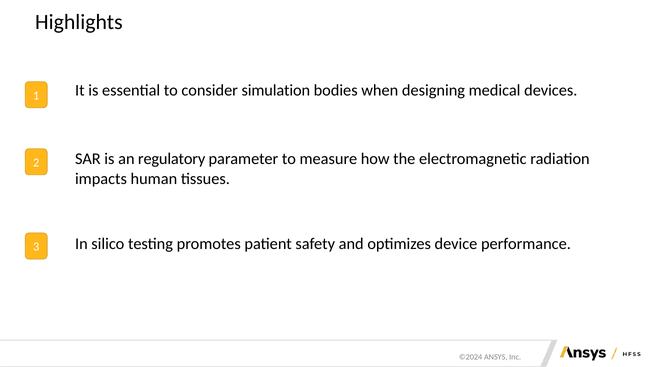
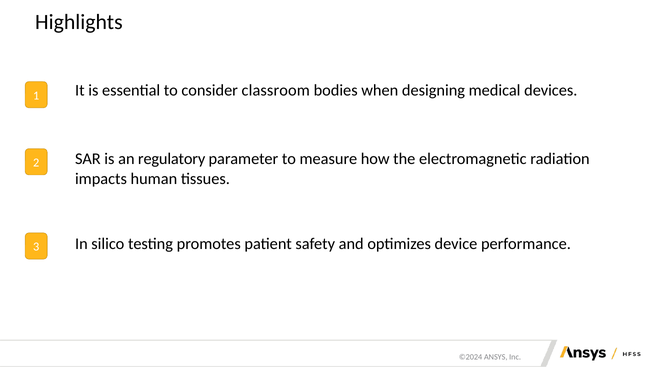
simulation: simulation -> classroom
